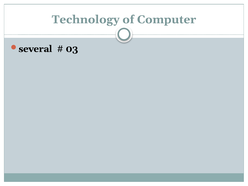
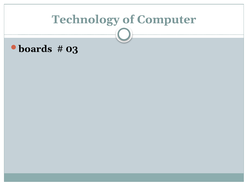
several: several -> boards
